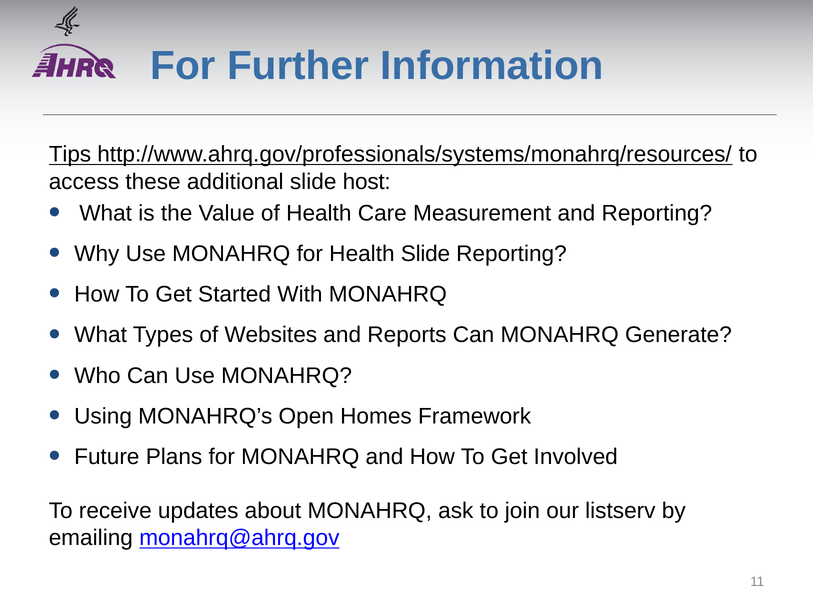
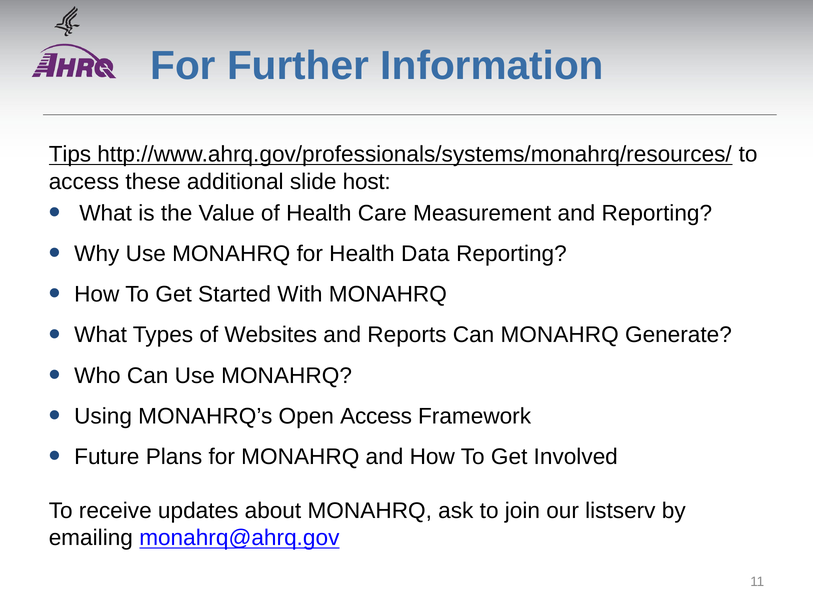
Health Slide: Slide -> Data
Open Homes: Homes -> Access
